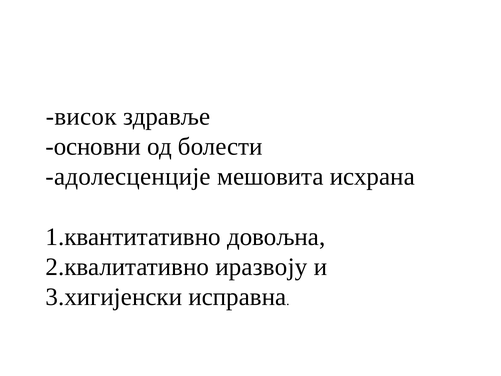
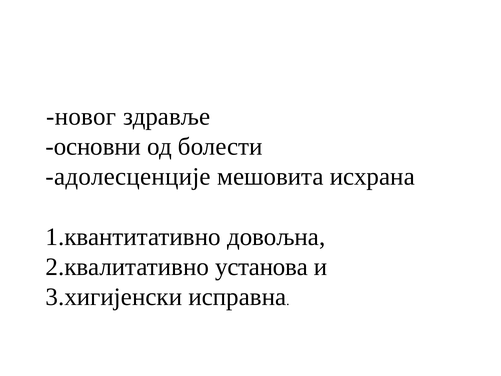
висок: висок -> новог
иразвоју: иразвоју -> установа
